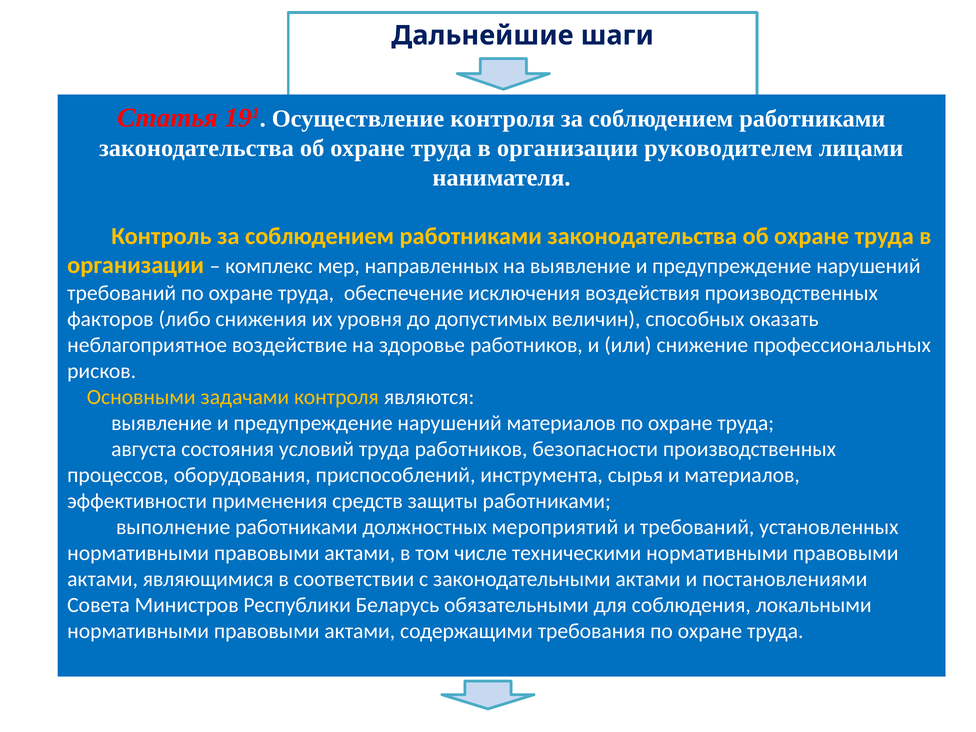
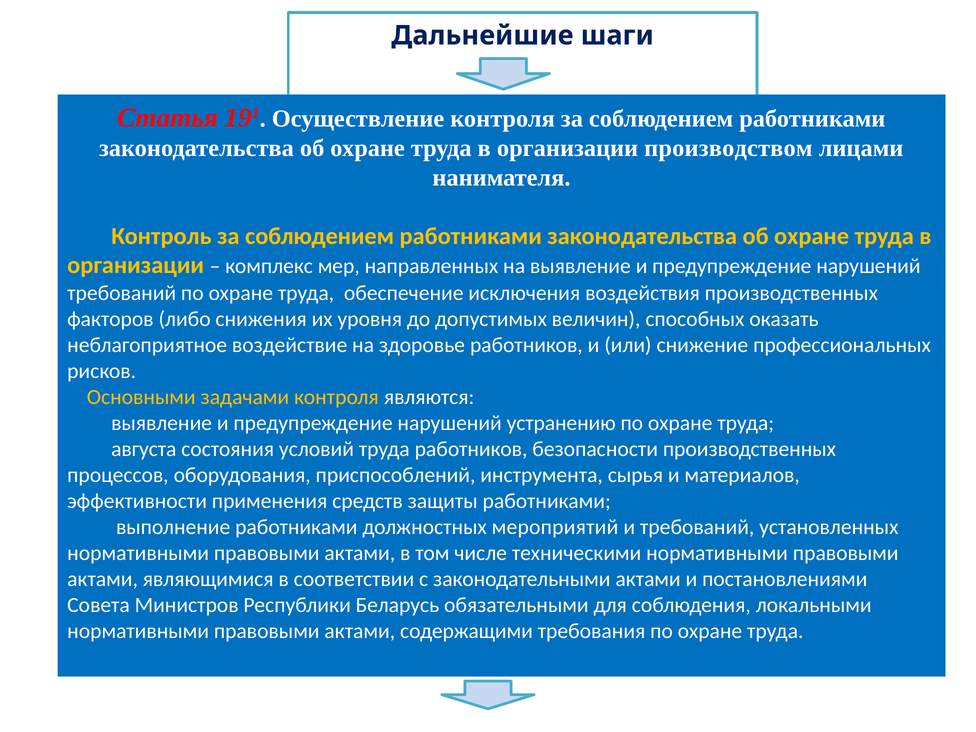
руководителем: руководителем -> производством
нарушений материалов: материалов -> устранению
